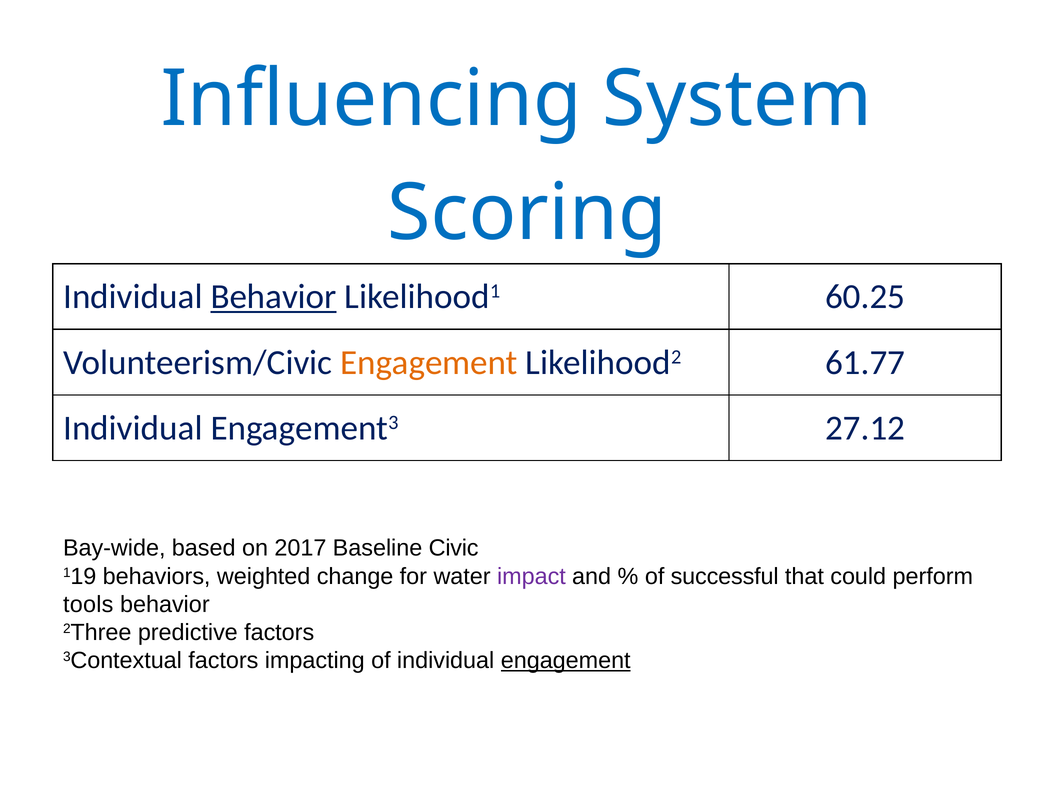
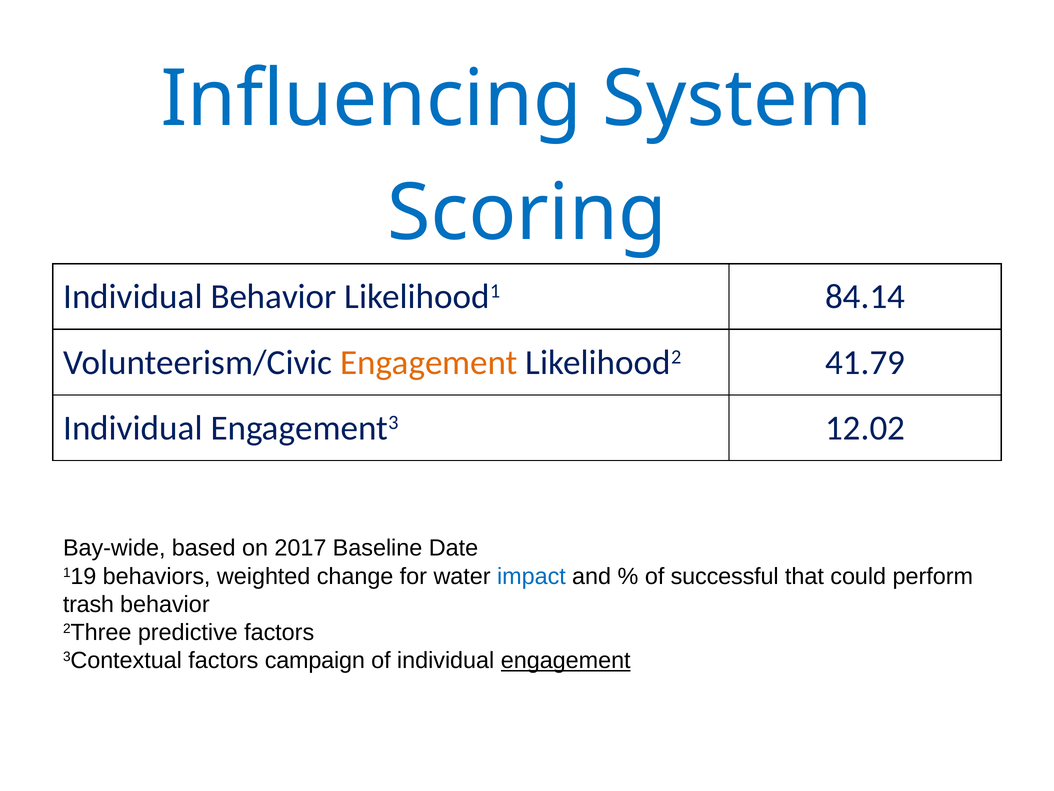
Behavior at (274, 297) underline: present -> none
60.25: 60.25 -> 84.14
61.77: 61.77 -> 41.79
27.12: 27.12 -> 12.02
Civic: Civic -> Date
impact colour: purple -> blue
tools: tools -> trash
impacting: impacting -> campaign
